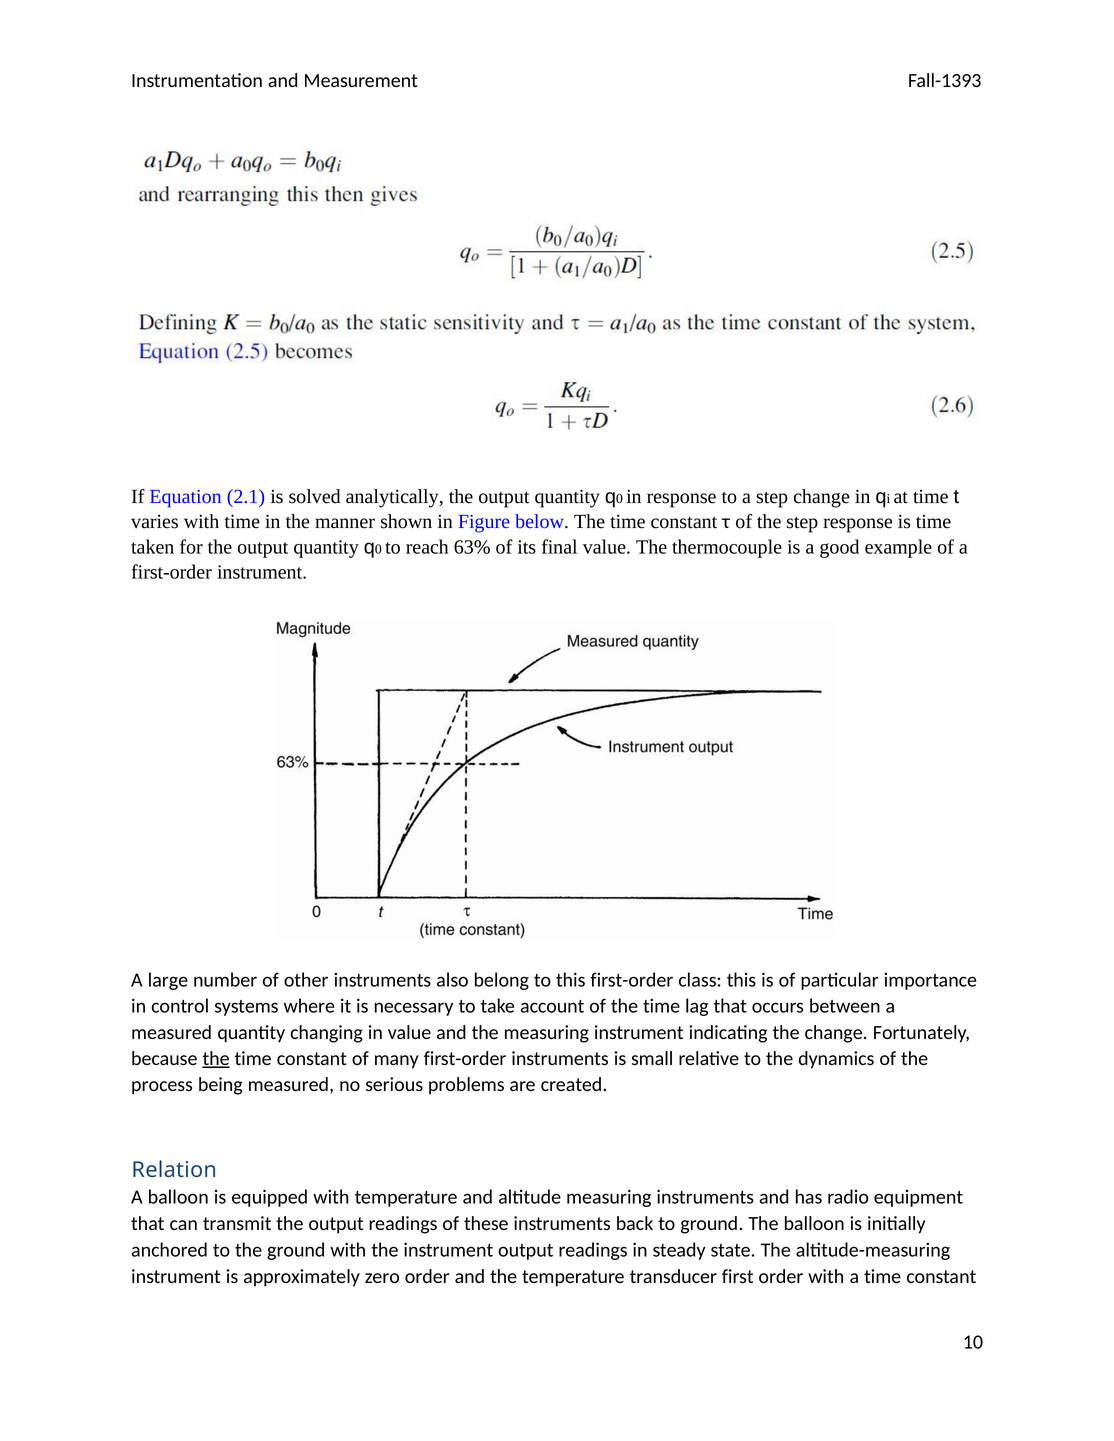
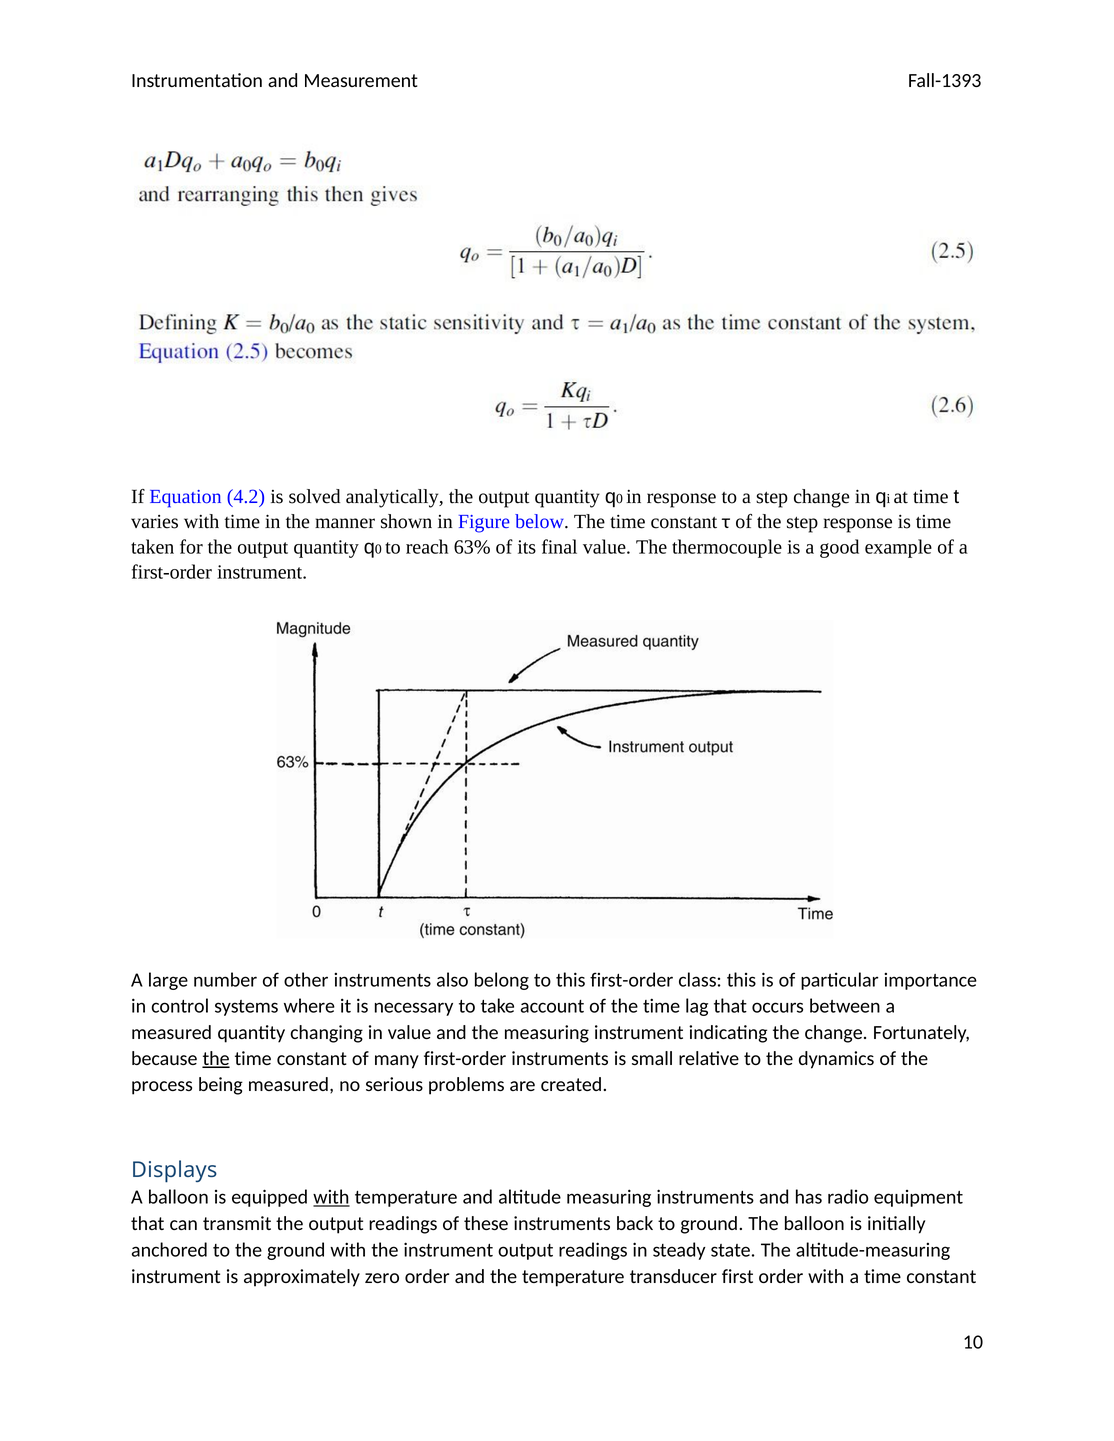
2.1: 2.1 -> 4.2
Relation: Relation -> Displays
with at (331, 1198) underline: none -> present
